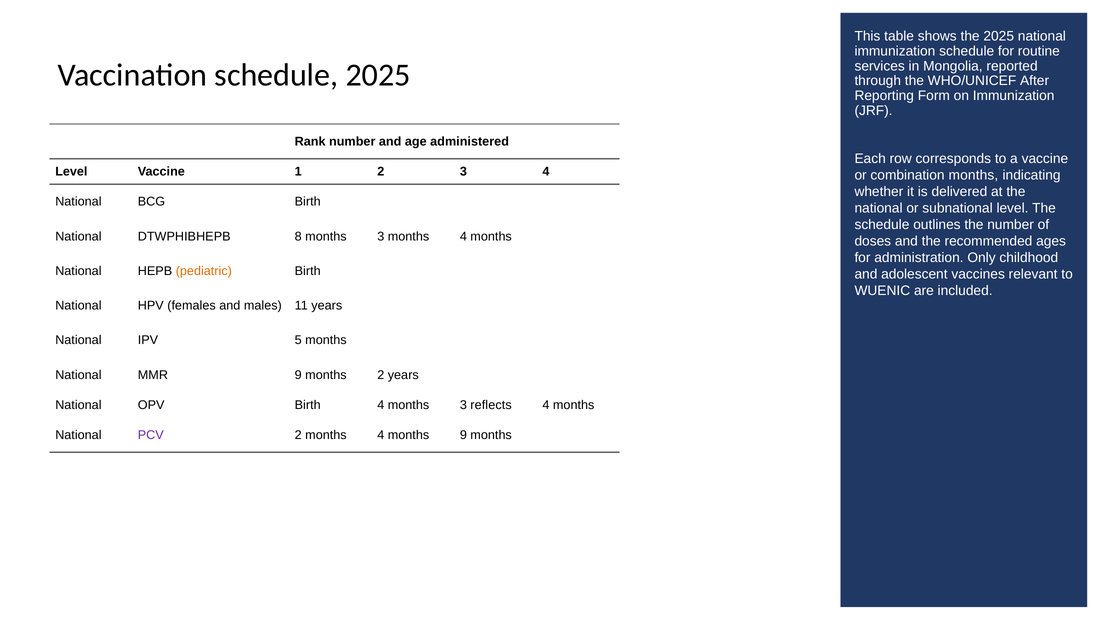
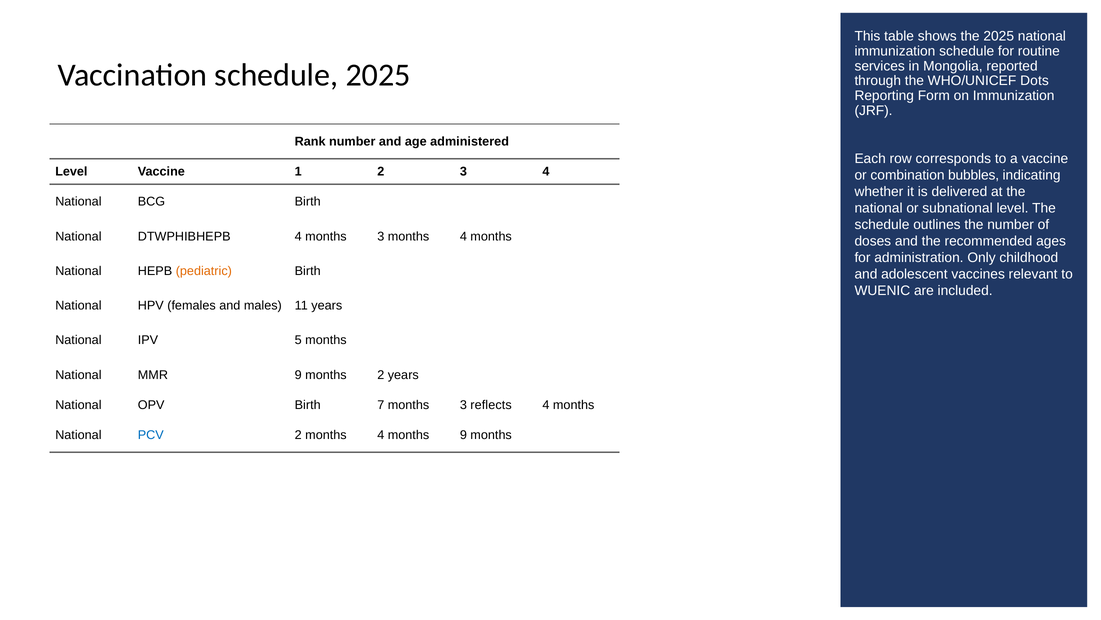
After: After -> Dots
combination months: months -> bubbles
DTWPHIBHEPB 8: 8 -> 4
Birth 4: 4 -> 7
PCV colour: purple -> blue
